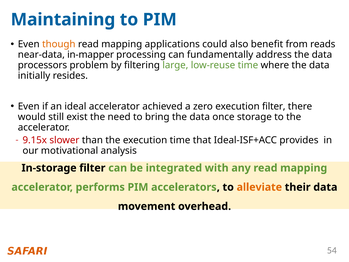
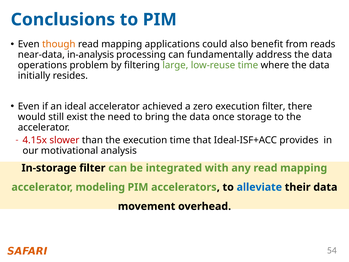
Maintaining: Maintaining -> Conclusions
in-mapper: in-mapper -> in-analysis
processors: processors -> operations
9.15x: 9.15x -> 4.15x
performs: performs -> modeling
alleviate colour: orange -> blue
